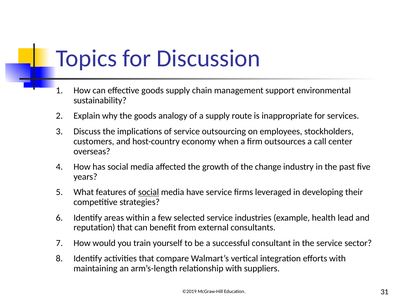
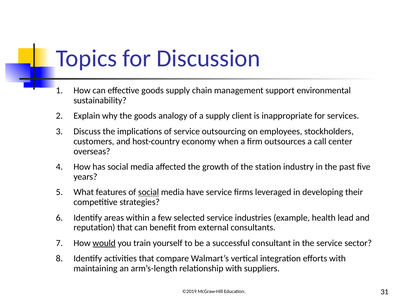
route: route -> client
change: change -> station
would underline: none -> present
